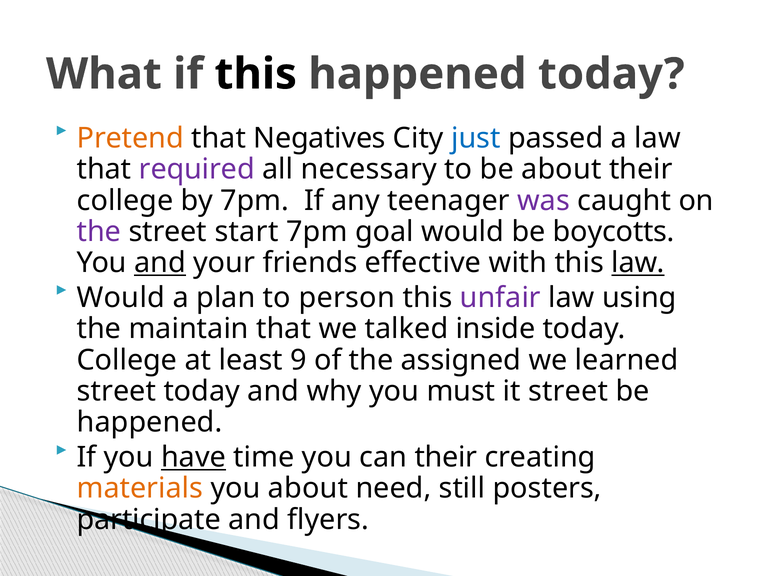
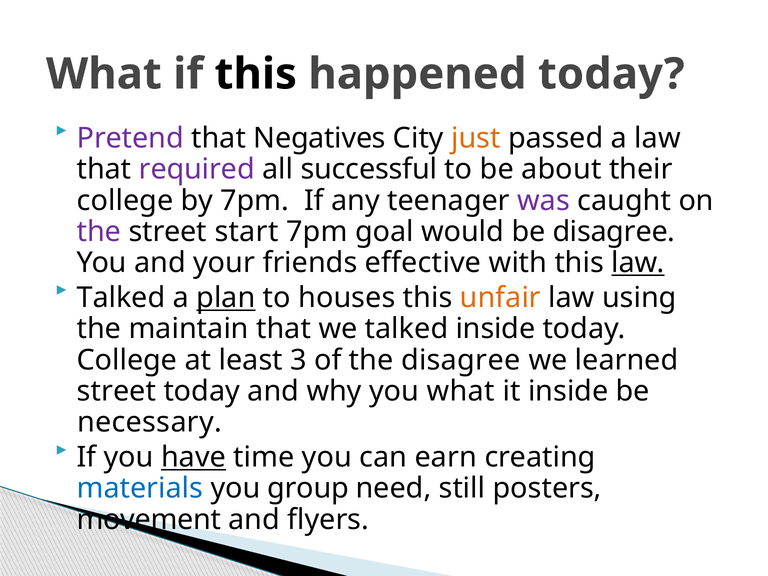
Pretend colour: orange -> purple
just colour: blue -> orange
necessary: necessary -> successful
be boycotts: boycotts -> disagree
and at (160, 263) underline: present -> none
Would at (121, 298): Would -> Talked
plan underline: none -> present
person: person -> houses
unfair colour: purple -> orange
9: 9 -> 3
the assigned: assigned -> disagree
you must: must -> what
it street: street -> inside
happened at (150, 422): happened -> necessary
can their: their -> earn
materials colour: orange -> blue
you about: about -> group
participate: participate -> movement
